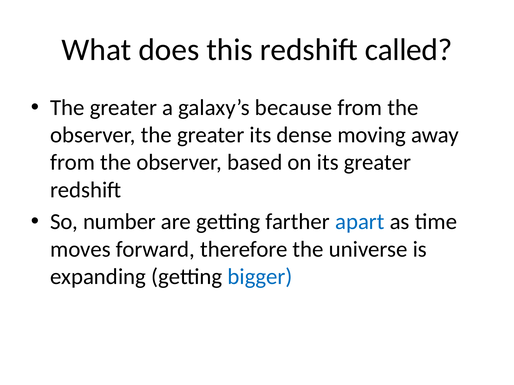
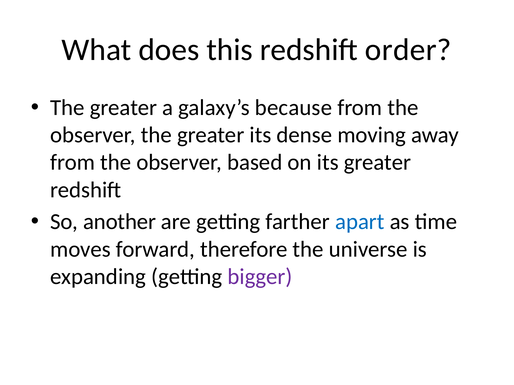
called: called -> order
number: number -> another
bigger colour: blue -> purple
